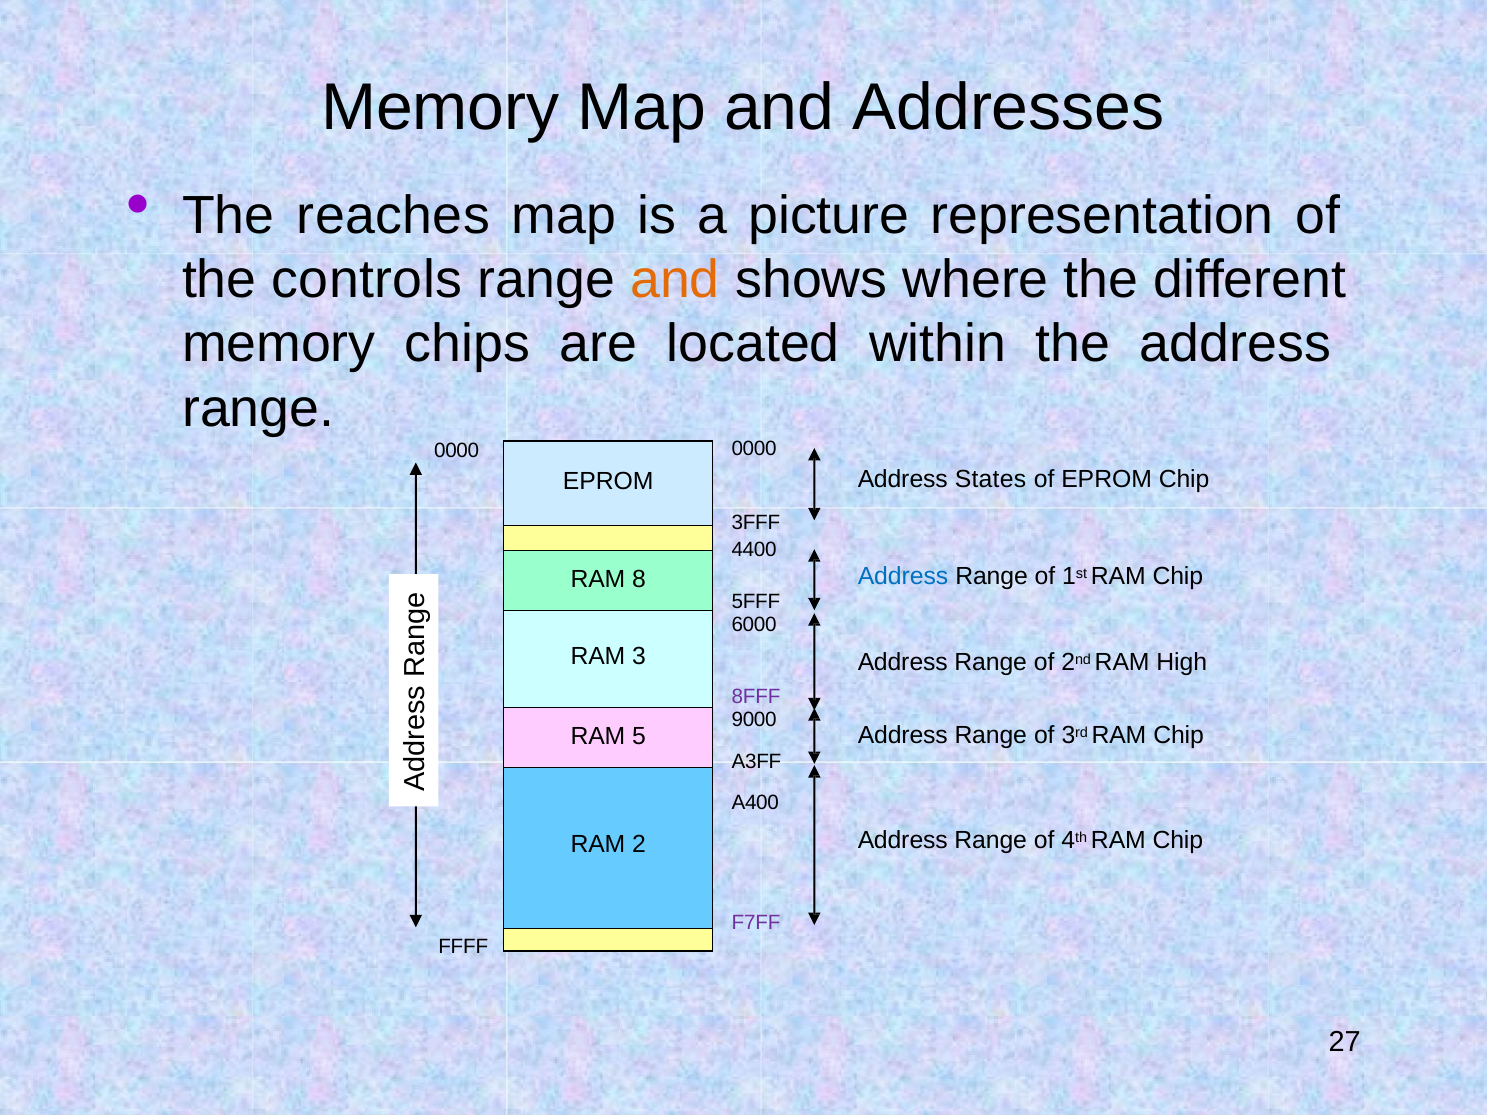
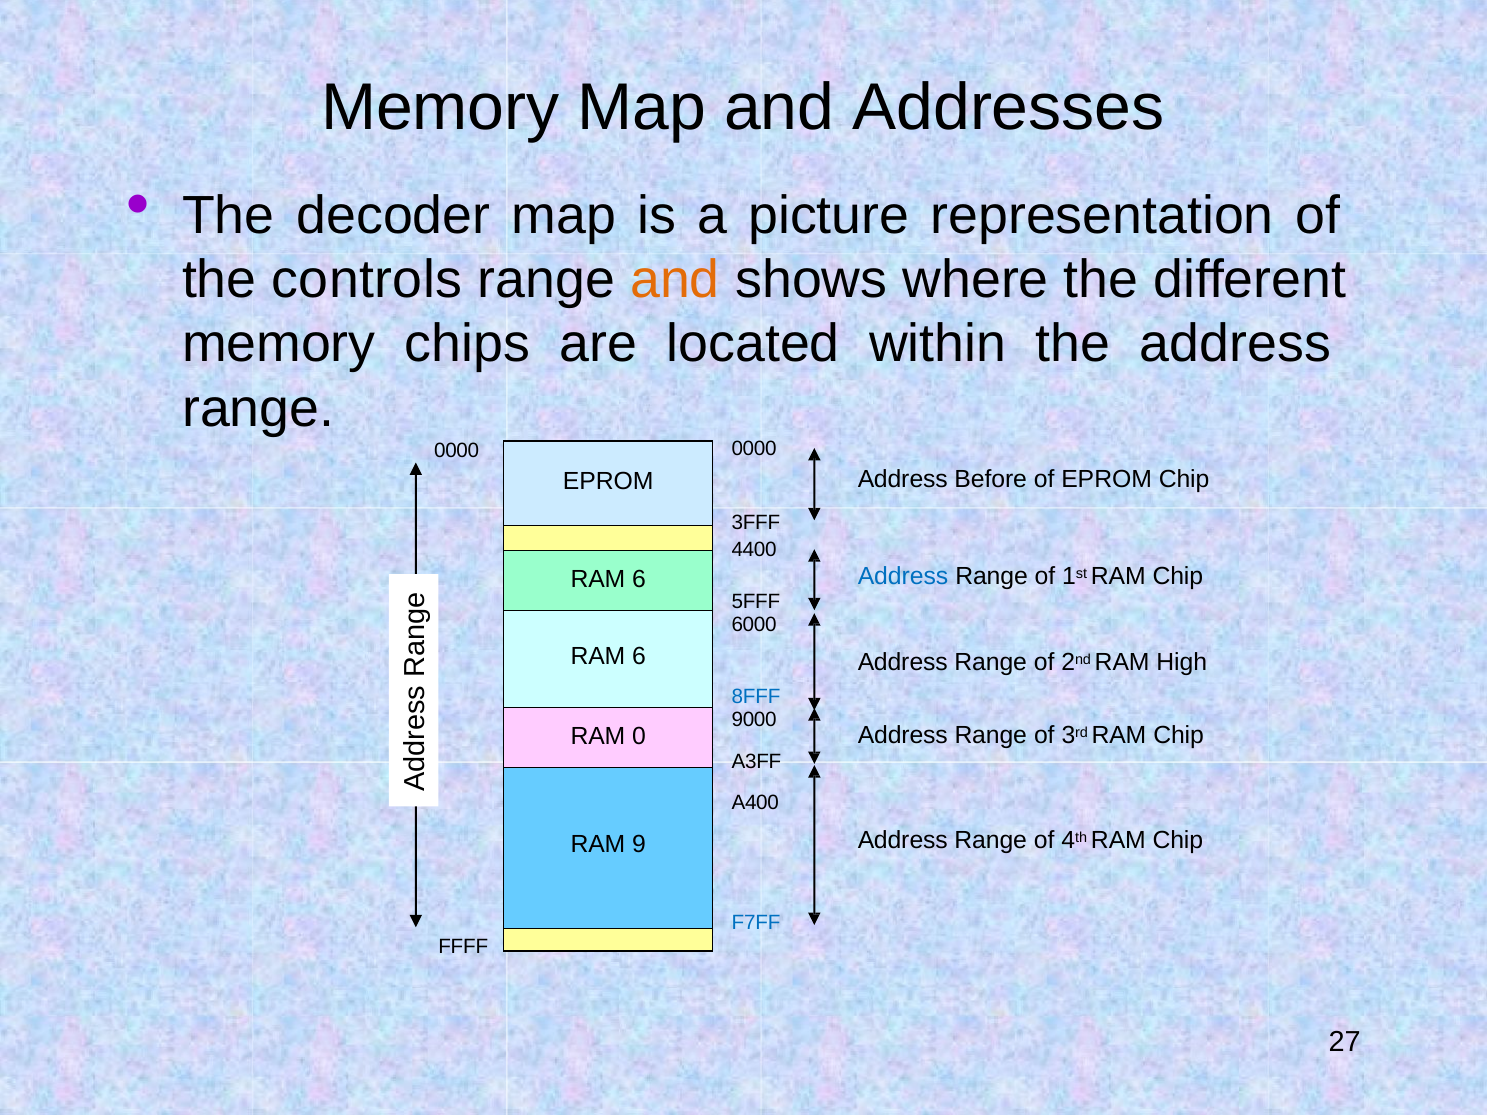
reaches: reaches -> decoder
States: States -> Before
8 at (639, 579): 8 -> 6
3 at (639, 656): 3 -> 6
8FFF colour: purple -> blue
5: 5 -> 0
2: 2 -> 9
F7FF colour: purple -> blue
